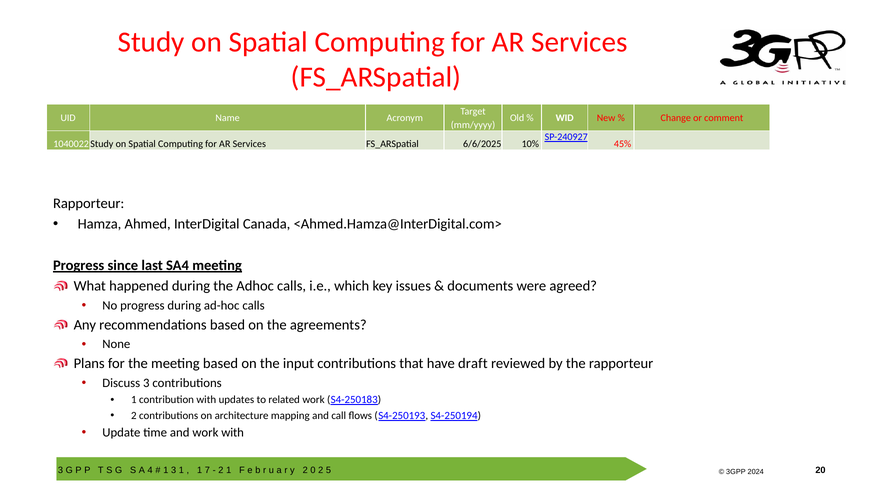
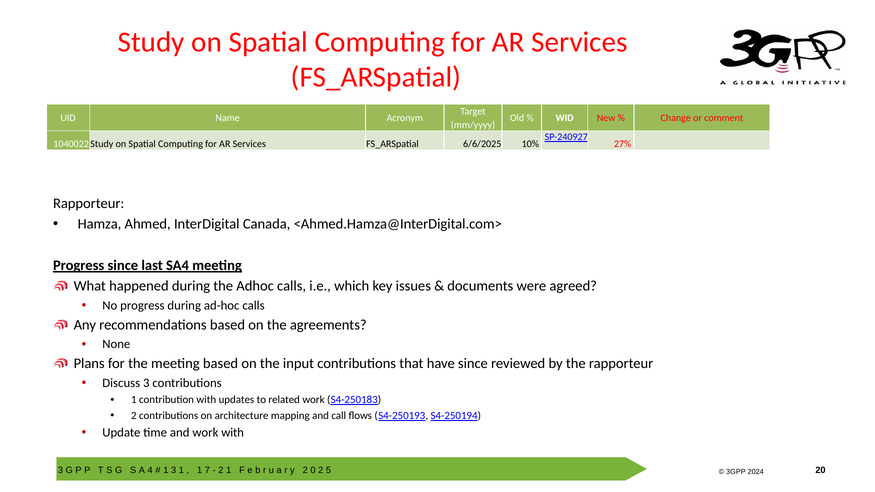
45%: 45% -> 27%
have draft: draft -> since
